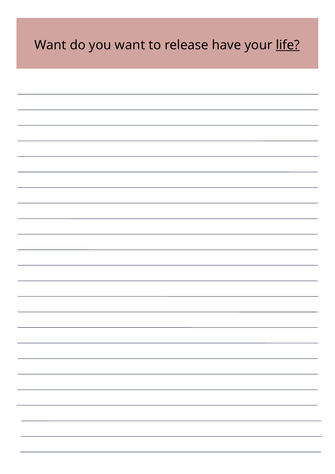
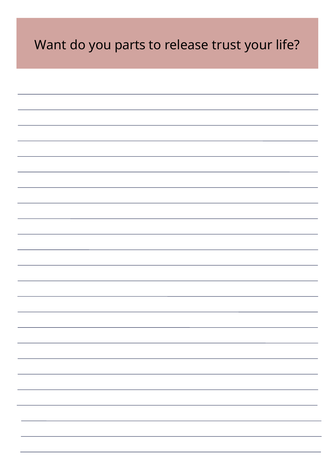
you want: want -> parts
have: have -> trust
life underline: present -> none
